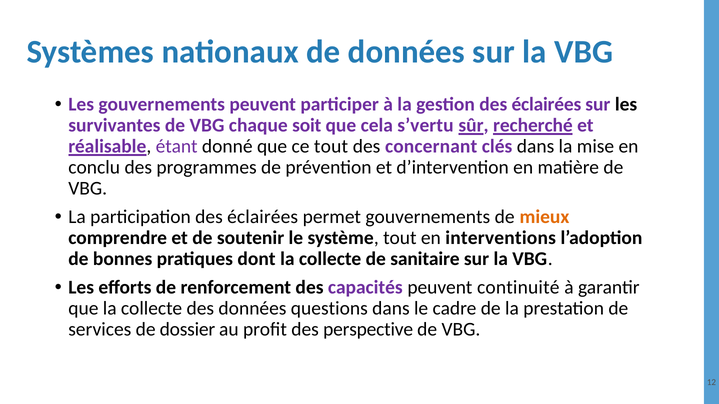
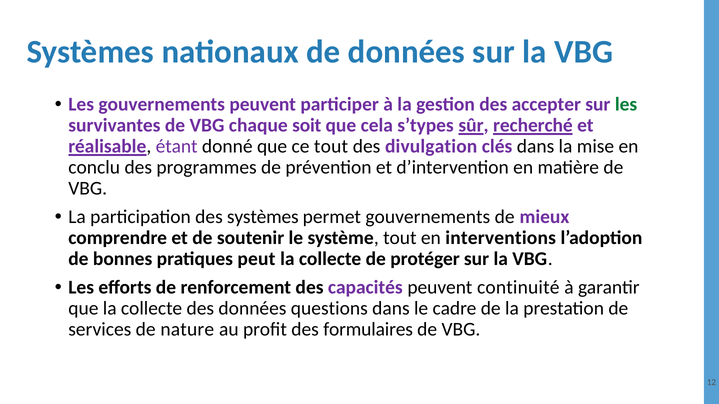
gestion des éclairées: éclairées -> accepter
les at (626, 105) colour: black -> green
s’vertu: s’vertu -> s’types
concernant: concernant -> divulgation
participation des éclairées: éclairées -> systèmes
mieux colour: orange -> purple
dont: dont -> peut
sanitaire: sanitaire -> protéger
dossier: dossier -> nature
perspective: perspective -> formulaires
